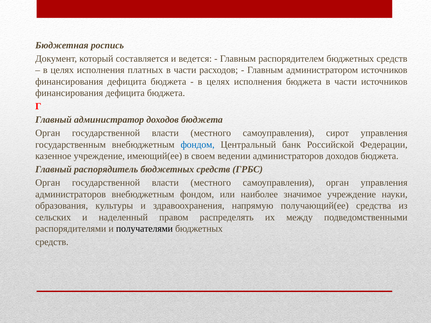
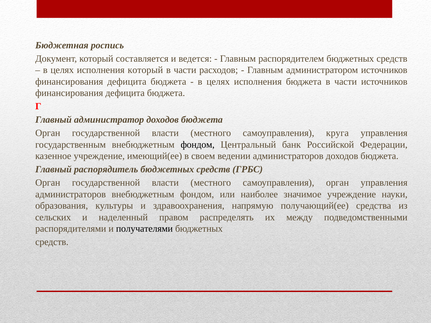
исполнения платных: платных -> который
сирот: сирот -> круга
фондом at (198, 145) colour: blue -> black
